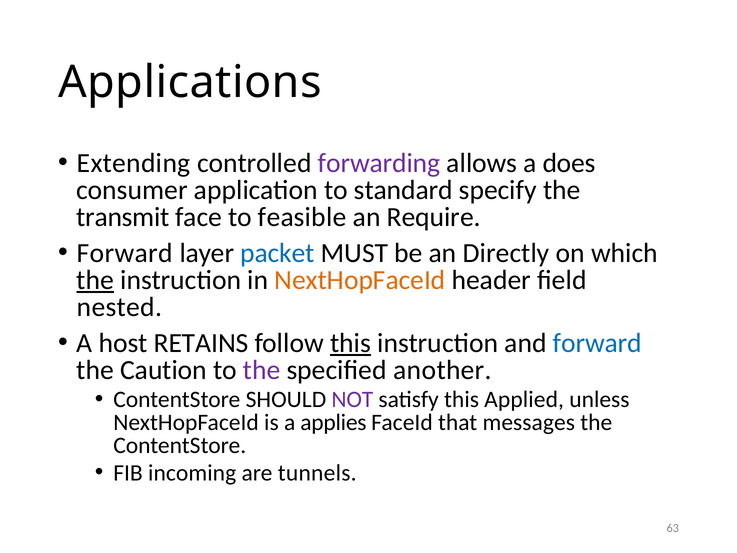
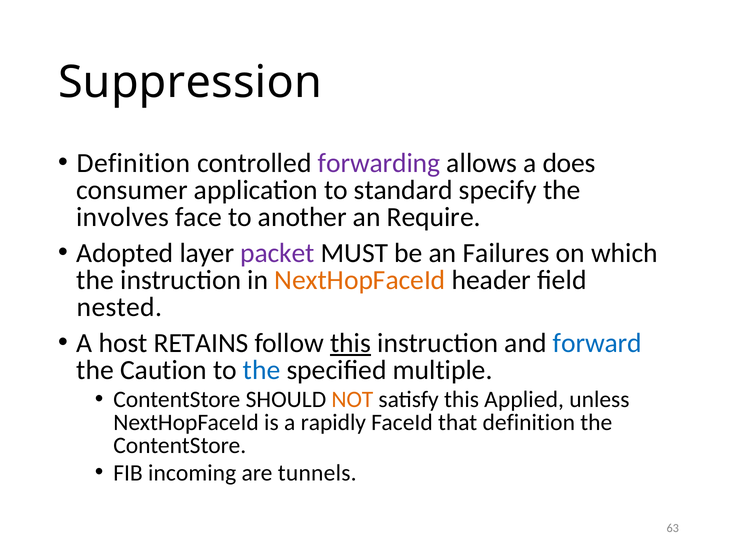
Applications: Applications -> Suppression
Extending at (134, 163): Extending -> Definition
transmit: transmit -> involves
feasible: feasible -> another
Forward at (125, 253): Forward -> Adopted
packet colour: blue -> purple
Directly: Directly -> Failures
the at (95, 280) underline: present -> none
the at (262, 370) colour: purple -> blue
another: another -> multiple
NOT colour: purple -> orange
applies: applies -> rapidly
that messages: messages -> definition
